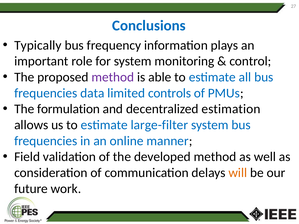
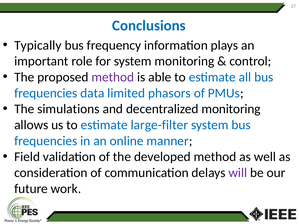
controls: controls -> phasors
formulation: formulation -> simulations
decentralized estimation: estimation -> monitoring
will colour: orange -> purple
